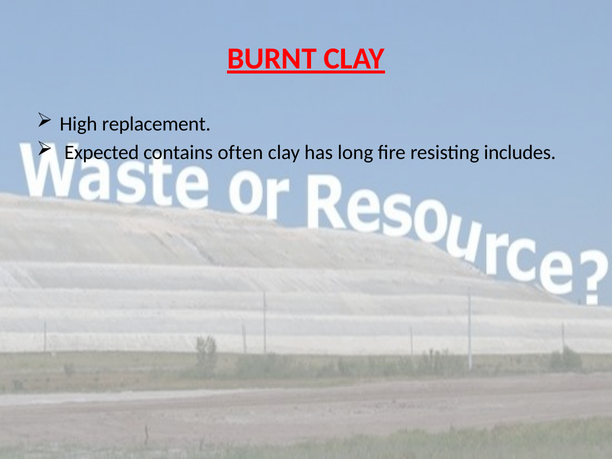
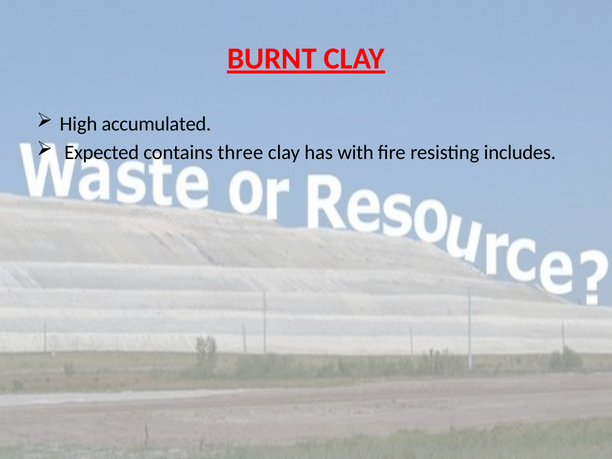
replacement: replacement -> accumulated
often: often -> three
long: long -> with
